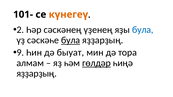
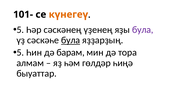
2 at (20, 30): 2 -> 5
була at (143, 30) colour: blue -> purple
9 at (20, 53): 9 -> 5
быуат: быуат -> барам
гөлдәр underline: present -> none
яҙҙарҙың at (37, 74): яҙҙарҙың -> быуаттар
